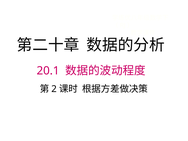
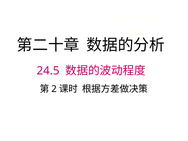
20.1: 20.1 -> 24.5
